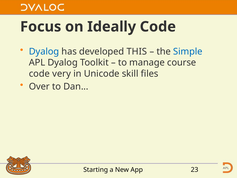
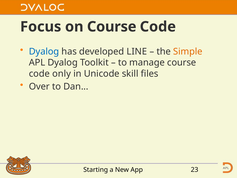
on Ideally: Ideally -> Course
THIS: THIS -> LINE
Simple colour: blue -> orange
very: very -> only
